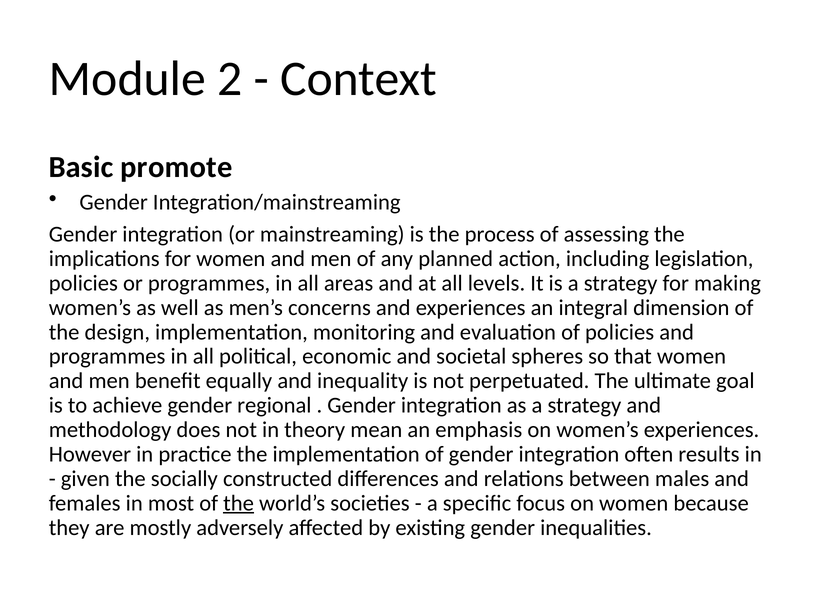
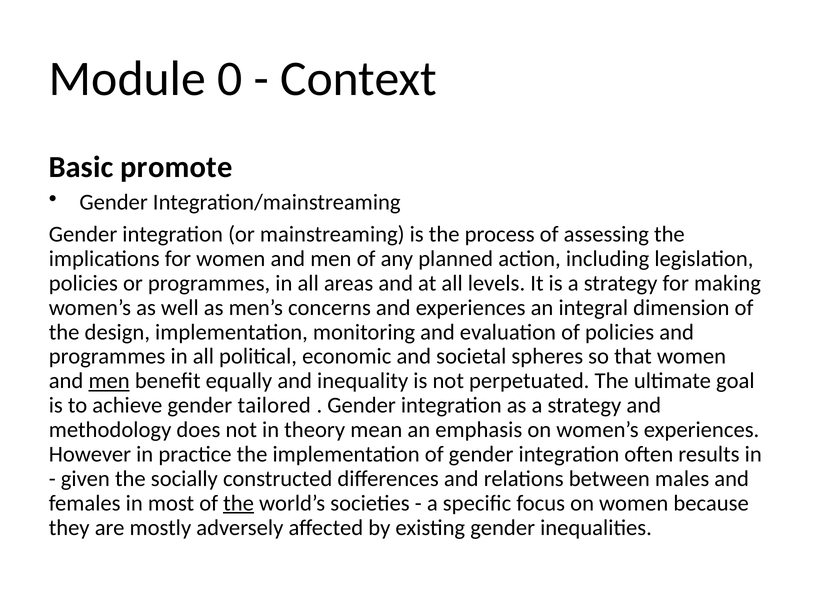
2: 2 -> 0
men at (109, 381) underline: none -> present
regional: regional -> tailored
